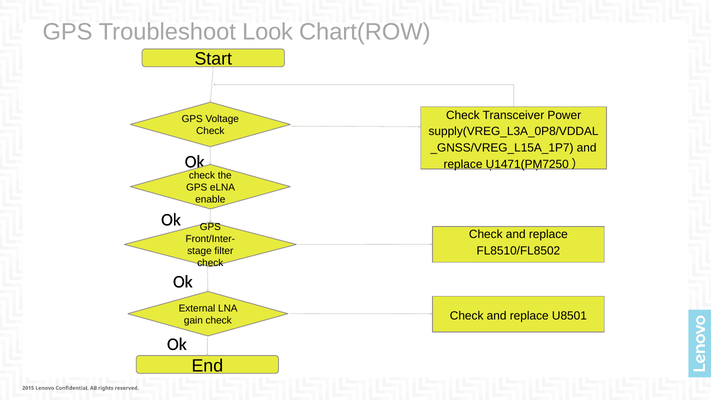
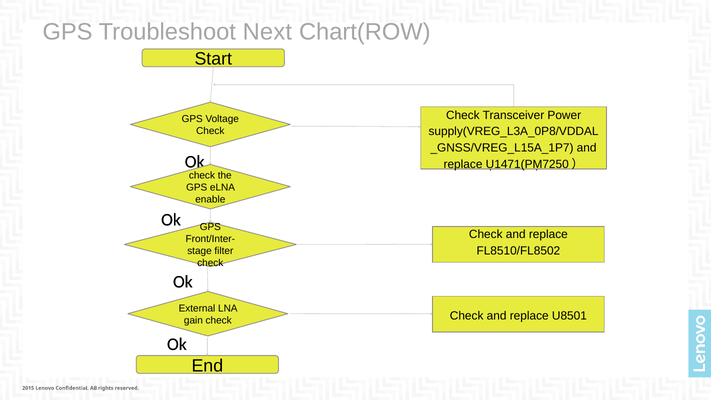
Look: Look -> Next
